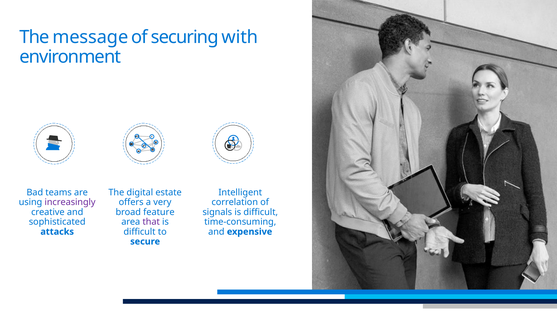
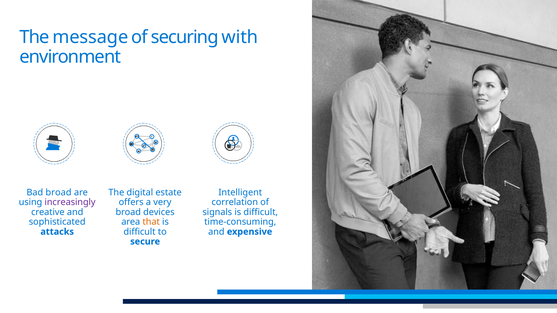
Bad teams: teams -> broad
feature: feature -> devices
that colour: purple -> orange
